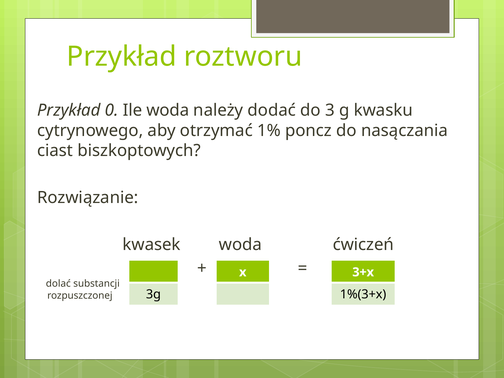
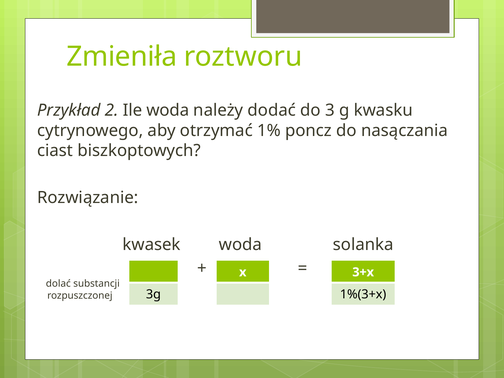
Przykład at (122, 57): Przykład -> Zmieniła
0: 0 -> 2
ćwiczeń: ćwiczeń -> solanka
